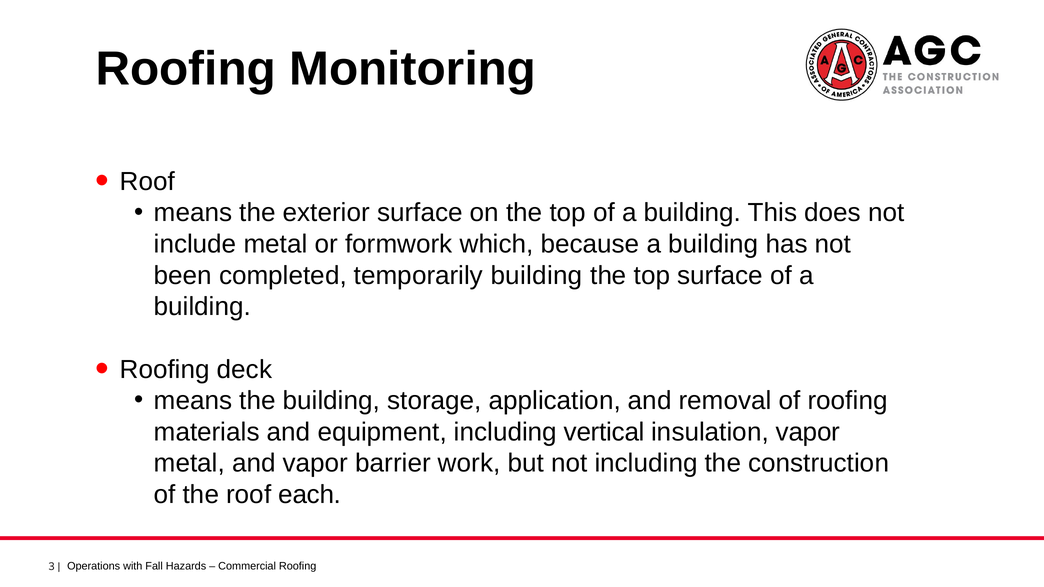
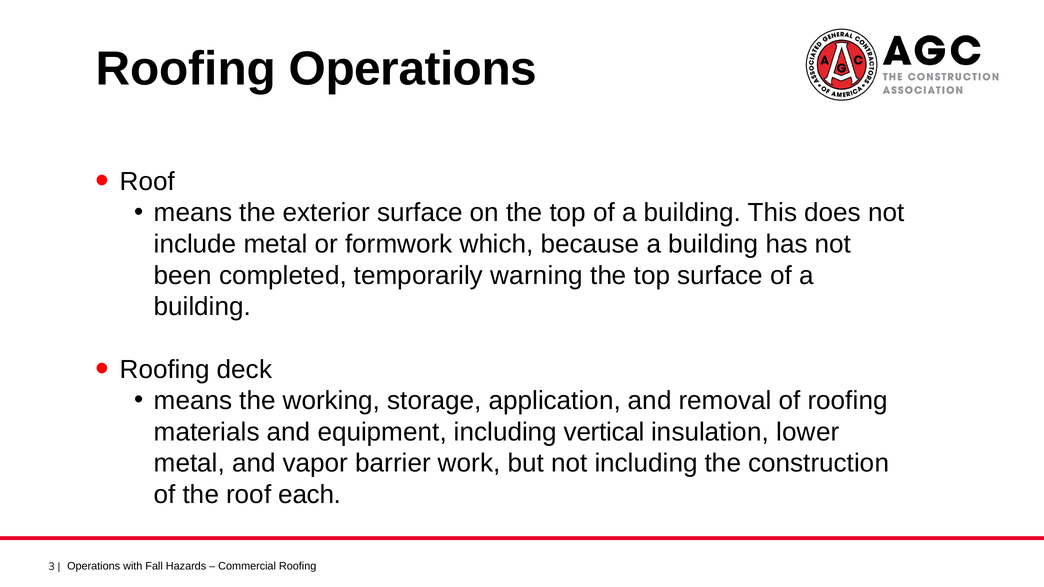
Roofing Monitoring: Monitoring -> Operations
temporarily building: building -> warning
the building: building -> working
insulation vapor: vapor -> lower
